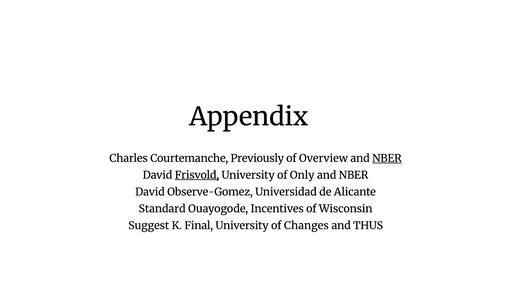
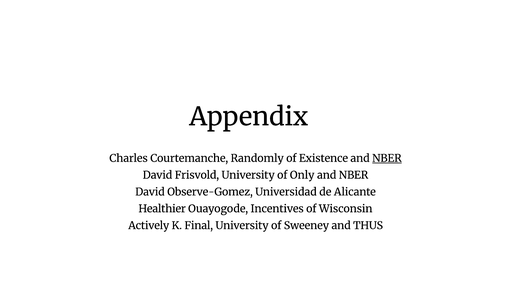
Previously: Previously -> Randomly
Overview: Overview -> Existence
Frisvold underline: present -> none
Standard: Standard -> Healthier
Suggest: Suggest -> Actively
Changes: Changes -> Sweeney
